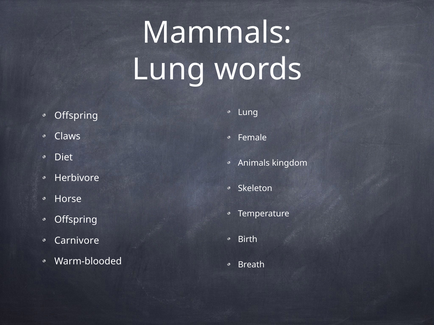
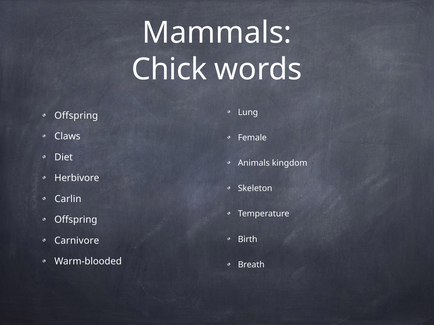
Lung at (169, 70): Lung -> Chick
Horse: Horse -> Carlin
